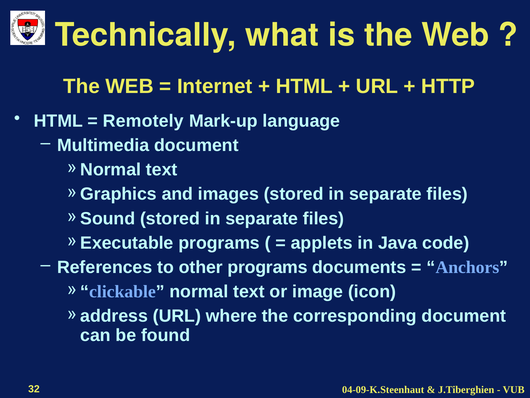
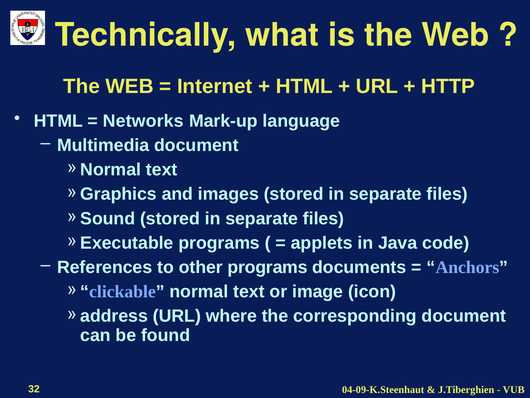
Remotely: Remotely -> Networks
